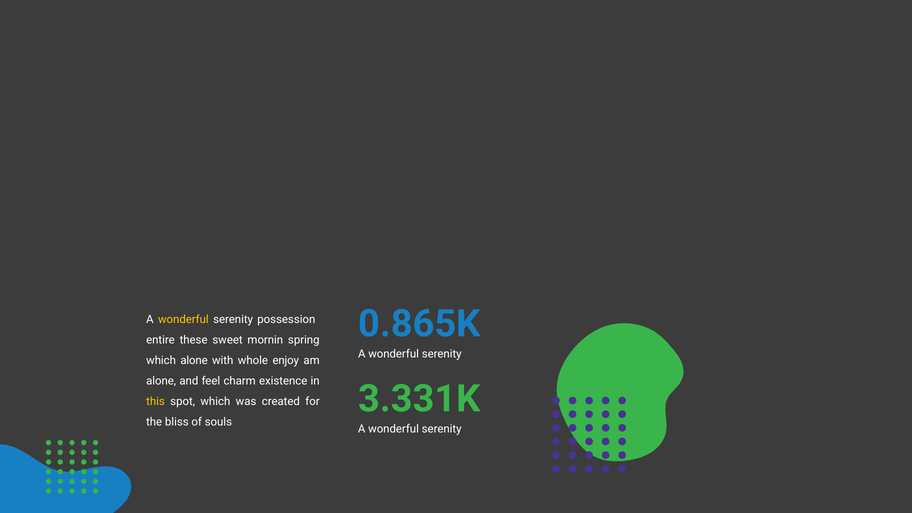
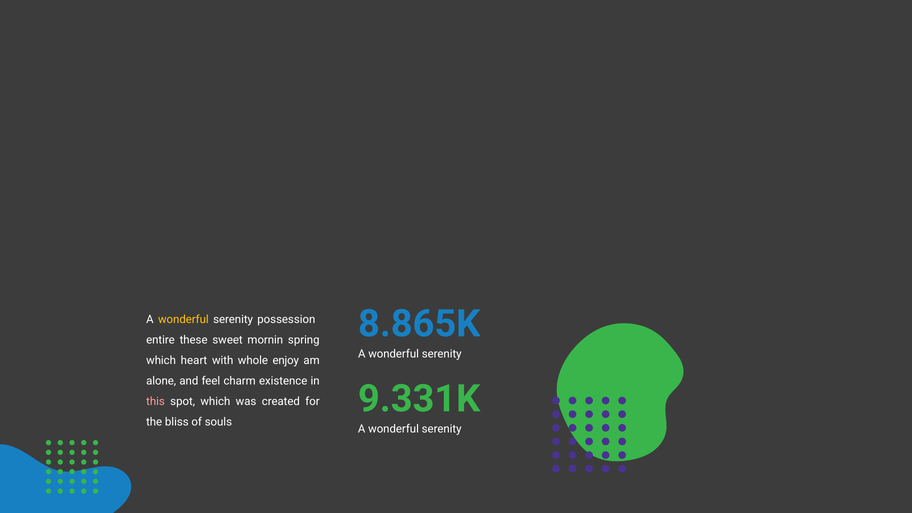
0.865K: 0.865K -> 8.865K
which alone: alone -> heart
3.331K: 3.331K -> 9.331K
this colour: yellow -> pink
